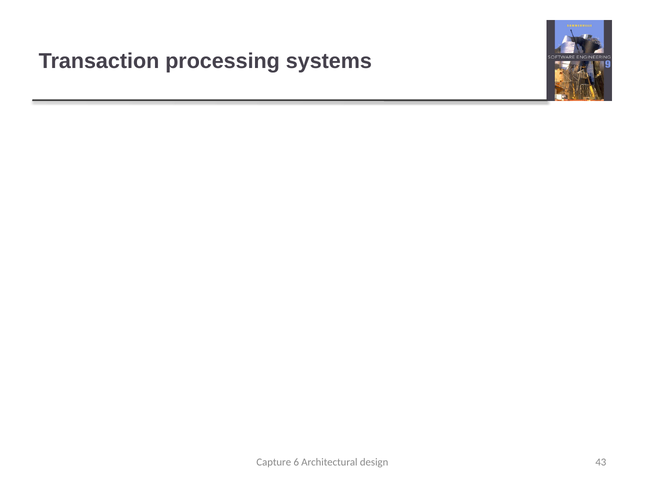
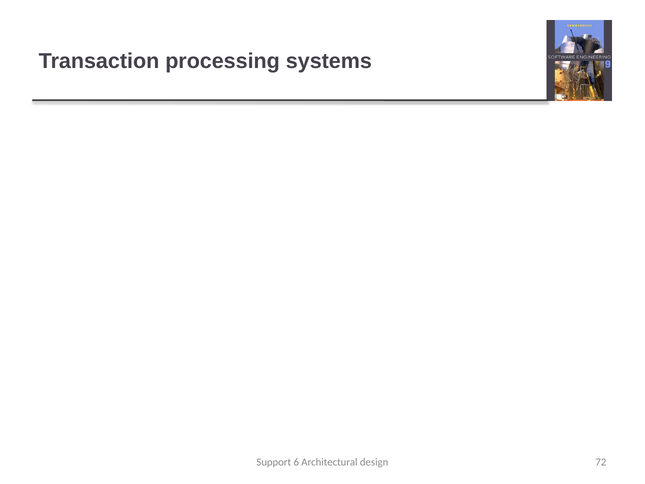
Capture: Capture -> Support
43: 43 -> 72
